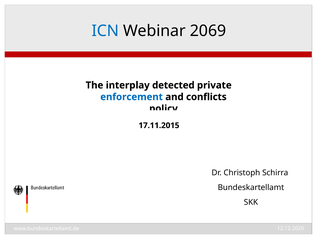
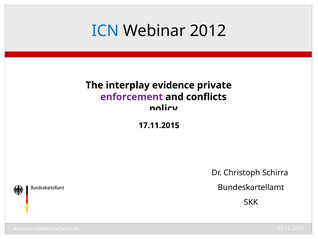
2069: 2069 -> 2012
detected: detected -> evidence
enforcement colour: blue -> purple
